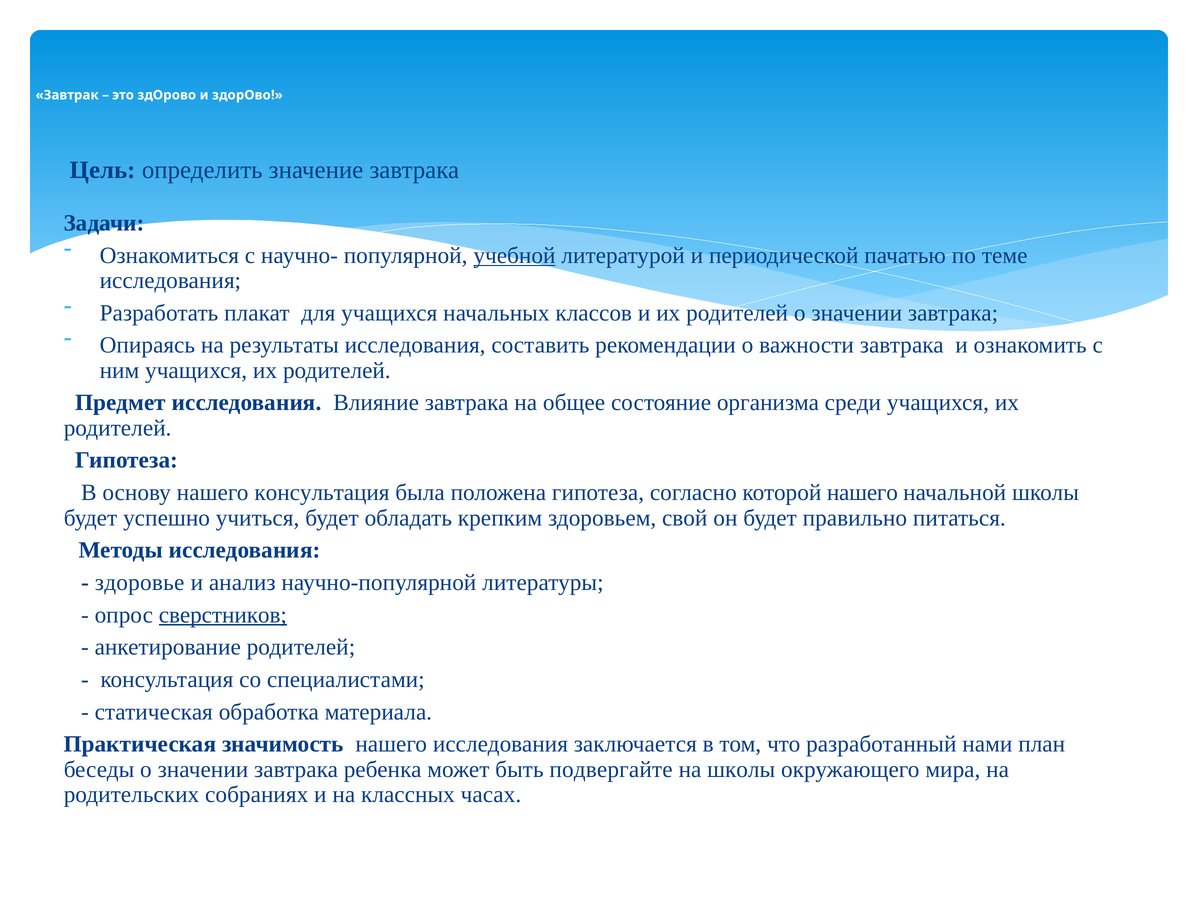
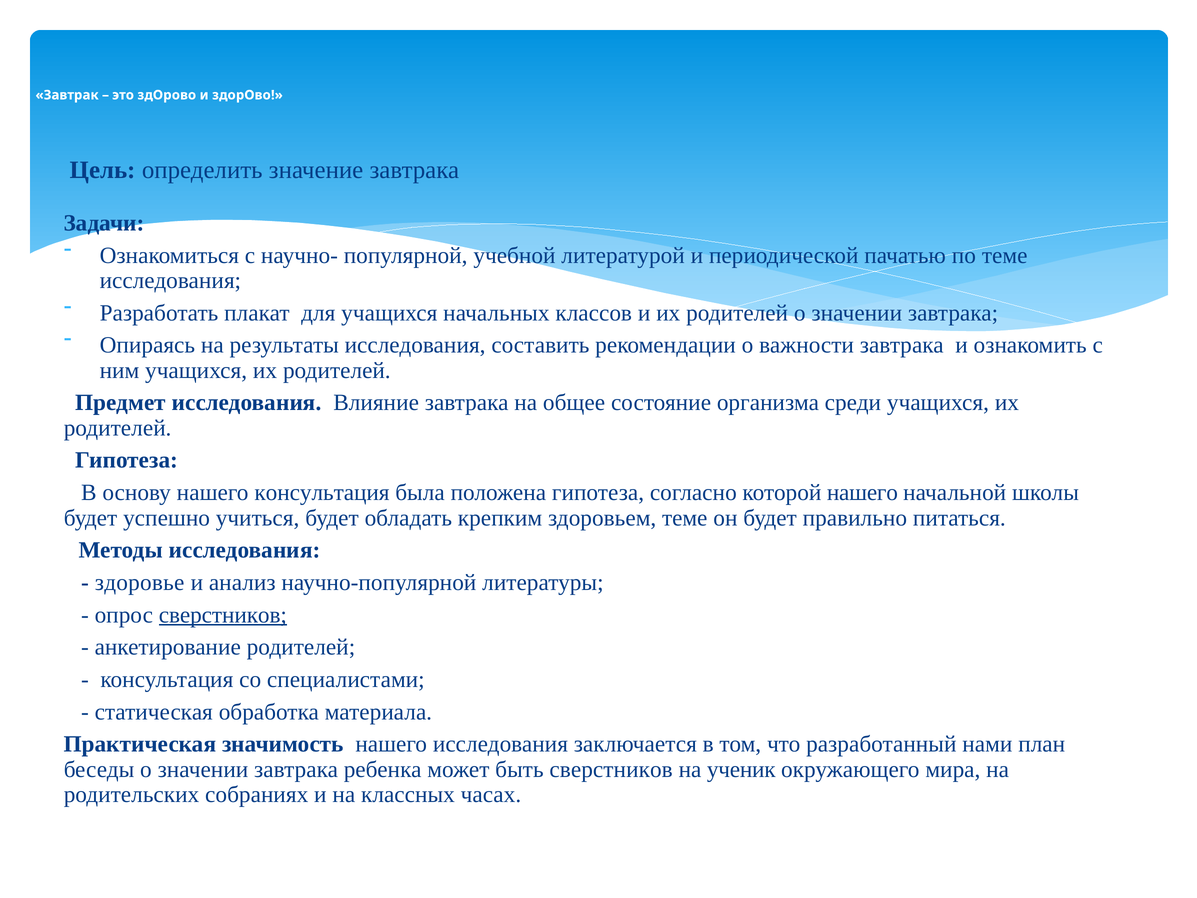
учебной underline: present -> none
здоровьем свой: свой -> теме
быть подвергайте: подвергайте -> сверстников
на школы: школы -> ученик
